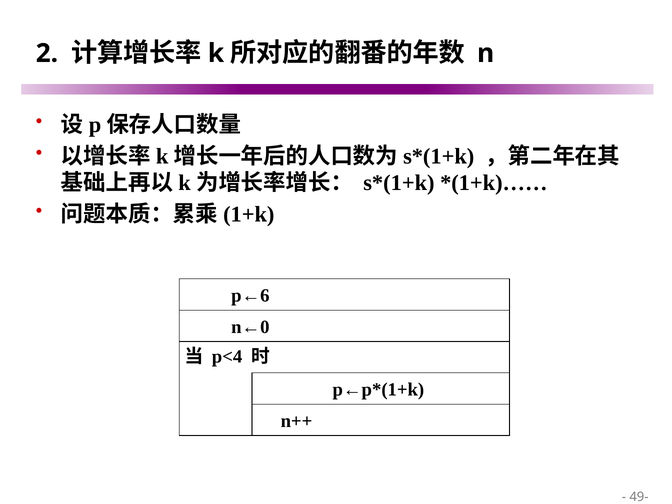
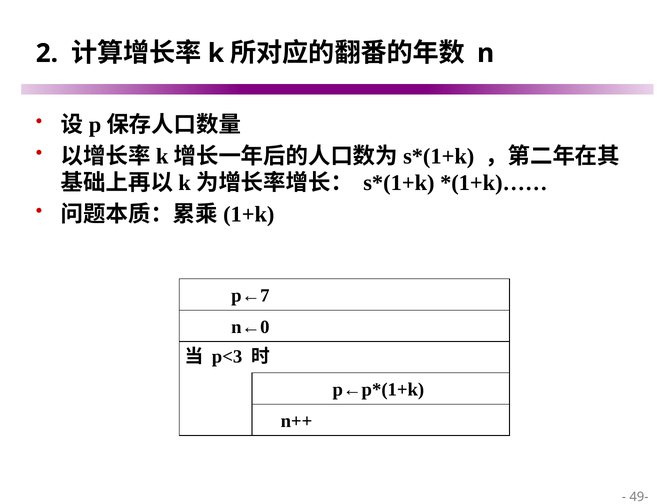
p←6: p←6 -> p←7
p<4: p<4 -> p<3
